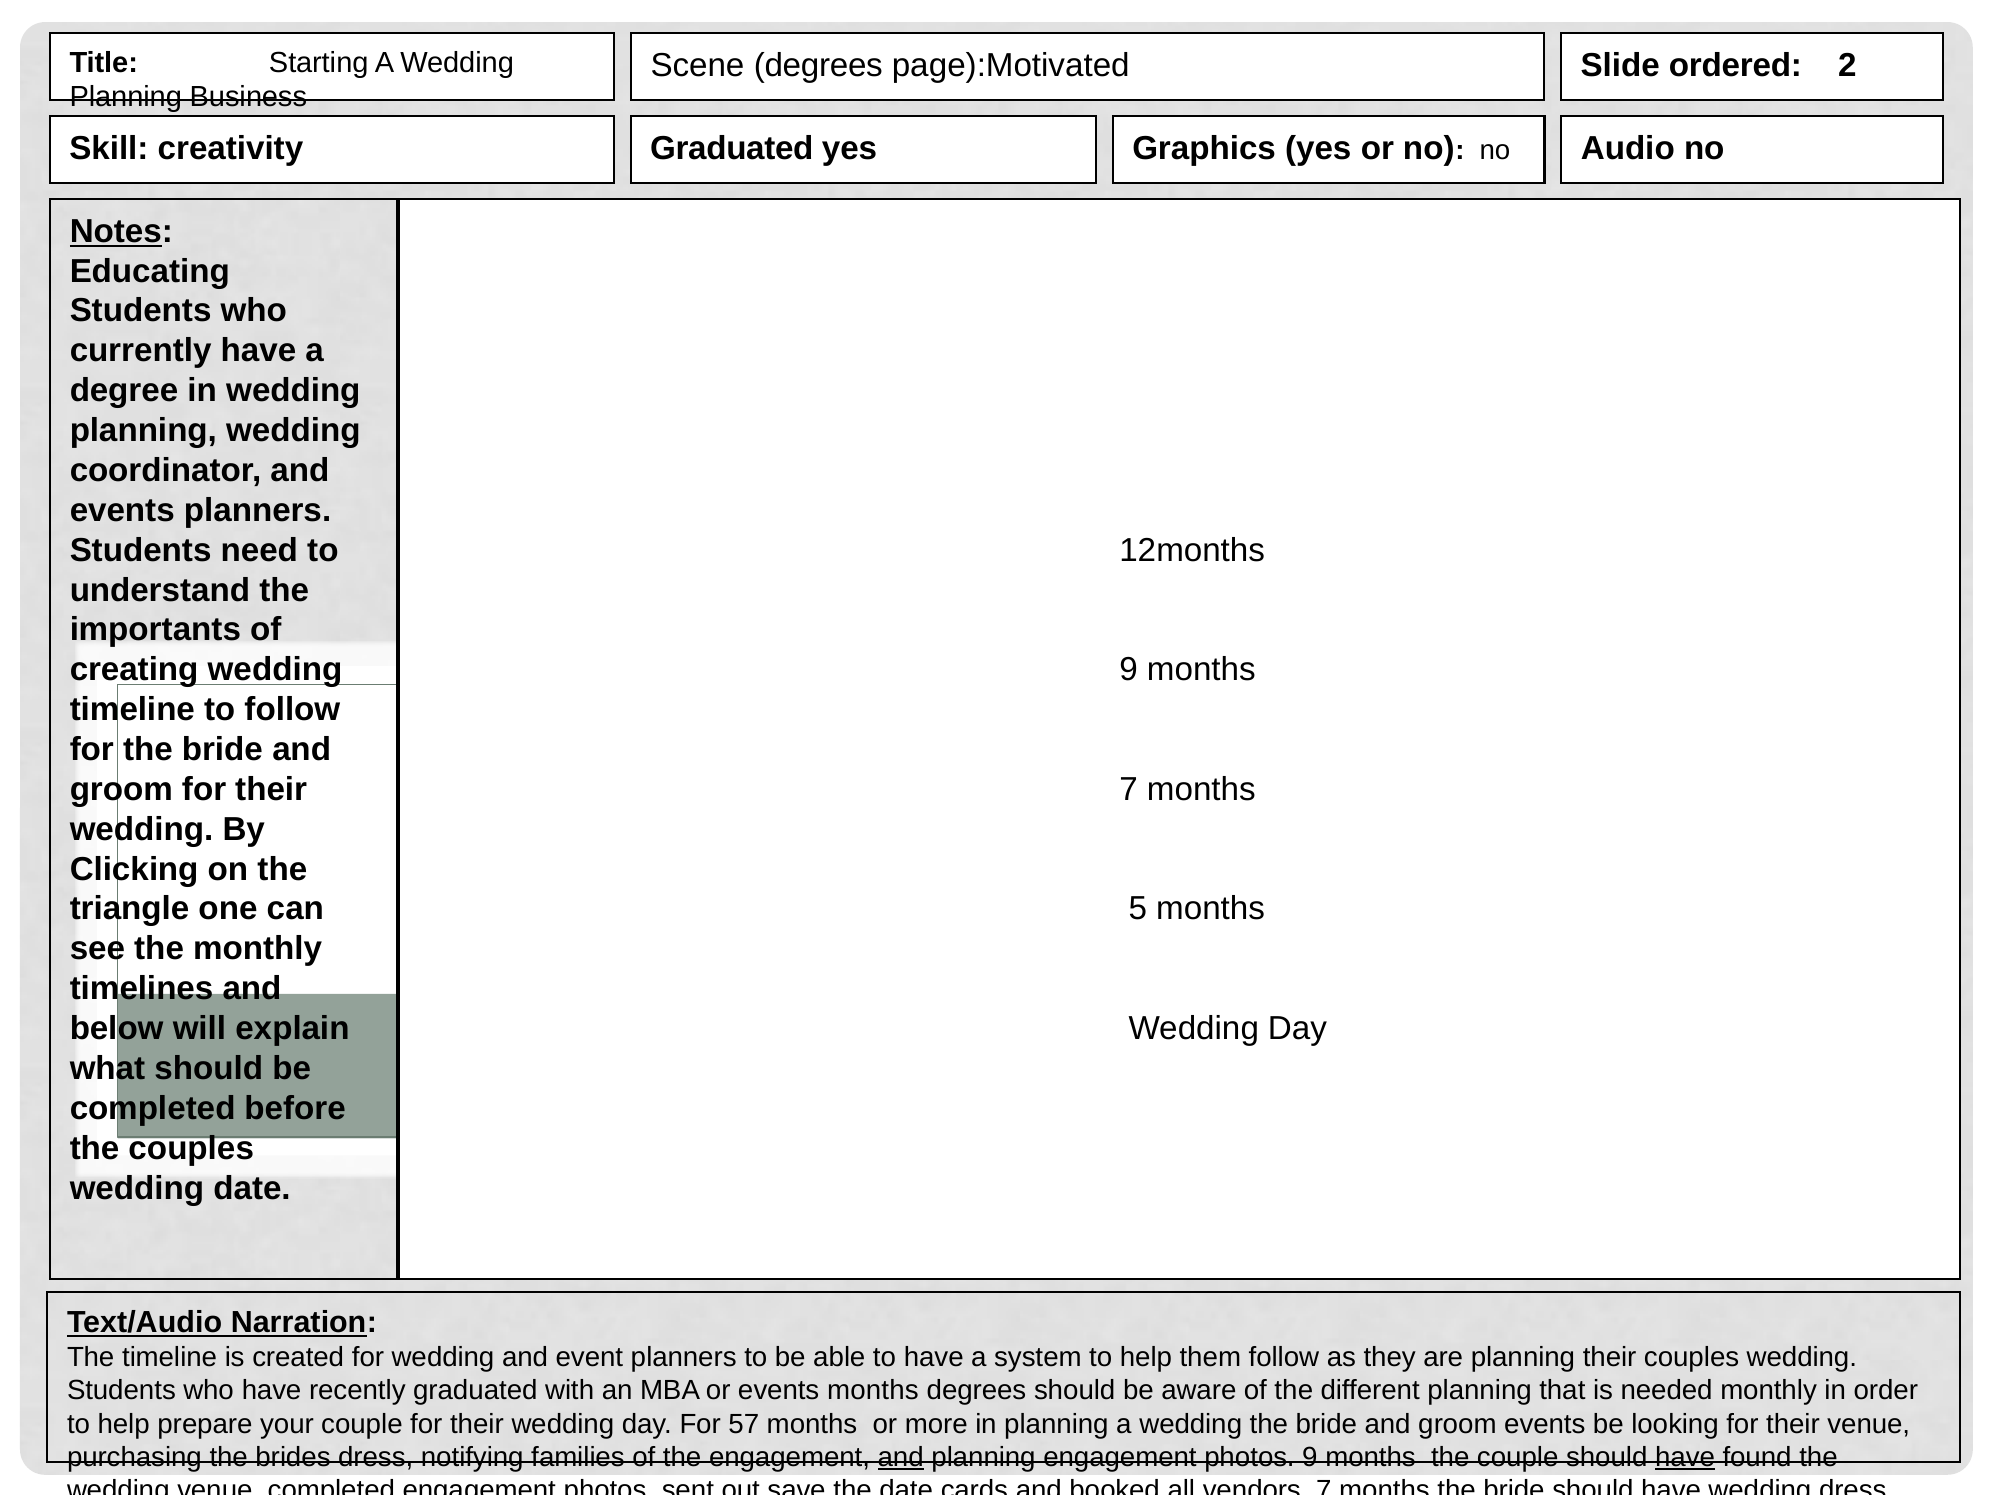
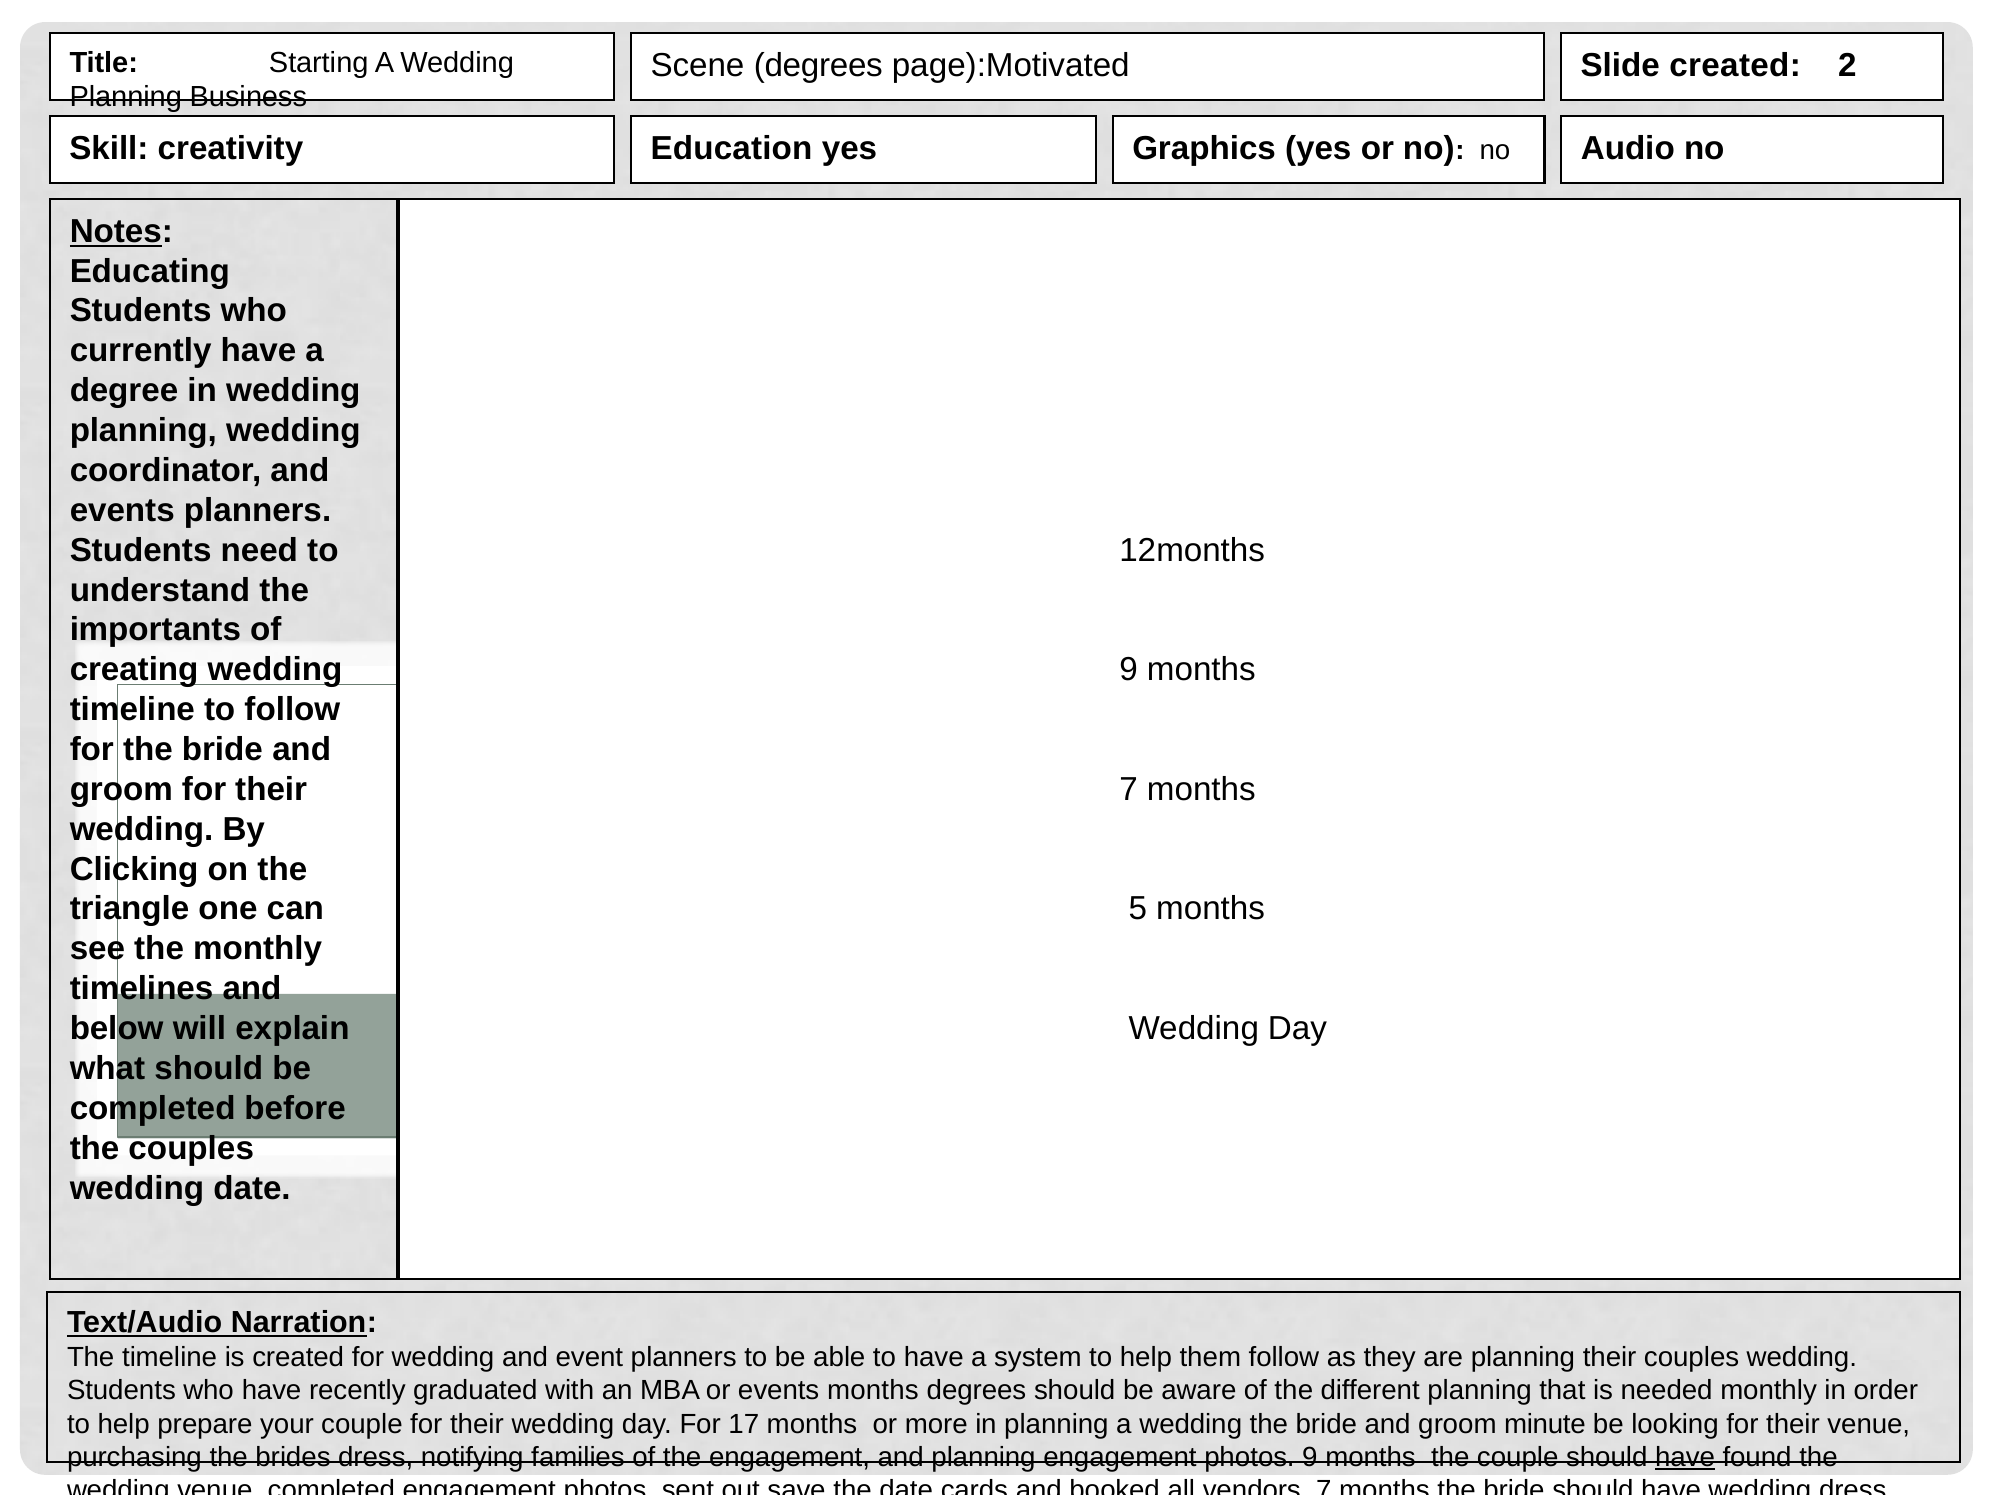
Slide ordered: ordered -> created
Graduated at (732, 148): Graduated -> Education
57: 57 -> 17
groom events: events -> minute
and at (901, 1457) underline: present -> none
